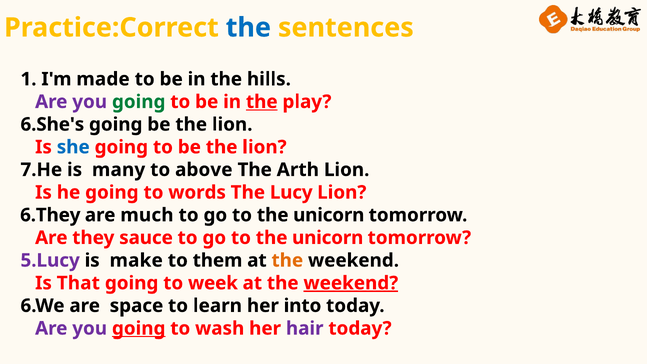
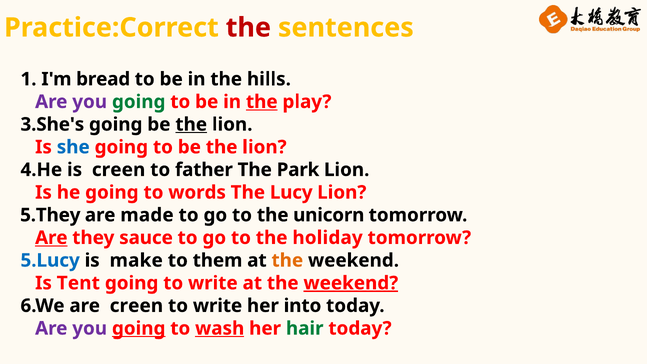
the at (248, 28) colour: blue -> red
made: made -> bread
6.She's: 6.She's -> 3.She's
the at (191, 124) underline: none -> present
7.He: 7.He -> 4.He
is many: many -> creen
above: above -> father
Arth: Arth -> Park
6.They: 6.They -> 5.They
much: much -> made
Are at (51, 238) underline: none -> present
unicorn at (328, 238): unicorn -> holiday
5.Lucy colour: purple -> blue
That: That -> Tent
going to week: week -> write
are space: space -> creen
learn at (217, 306): learn -> write
wash underline: none -> present
hair colour: purple -> green
